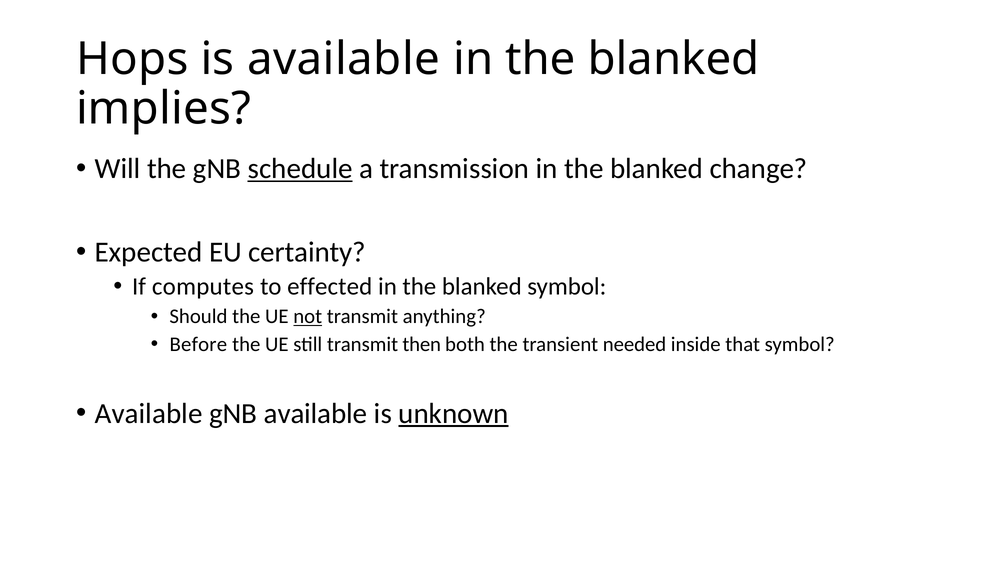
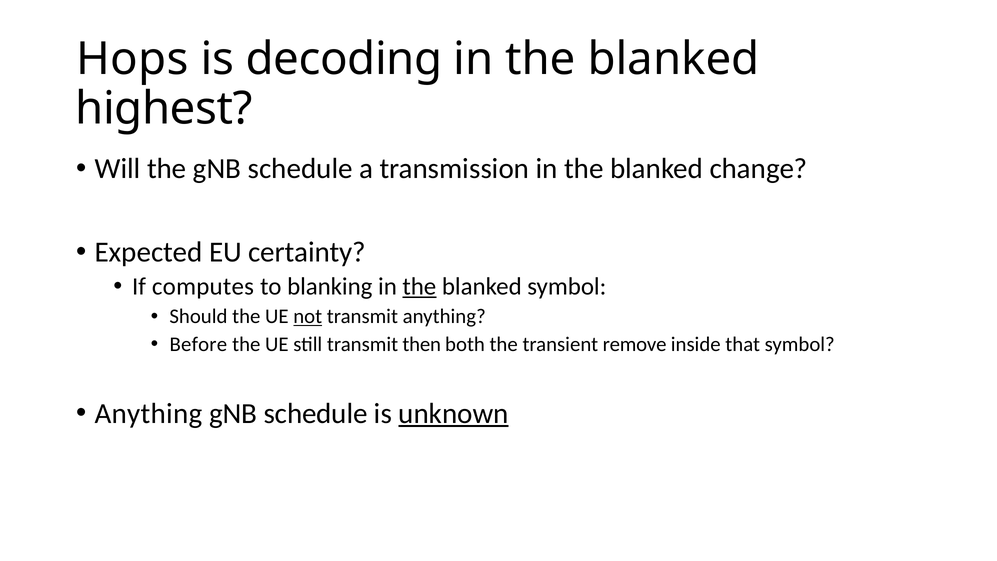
is available: available -> decoding
implies: implies -> highest
schedule at (300, 169) underline: present -> none
effected: effected -> blanking
the at (419, 287) underline: none -> present
needed: needed -> remove
Available at (149, 413): Available -> Anything
available at (316, 413): available -> schedule
